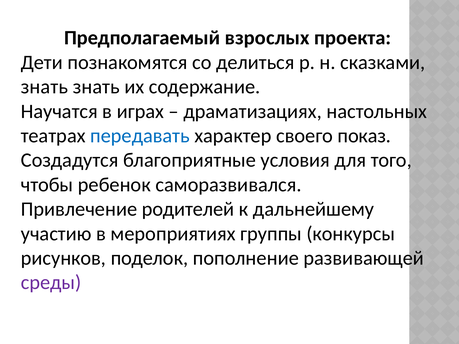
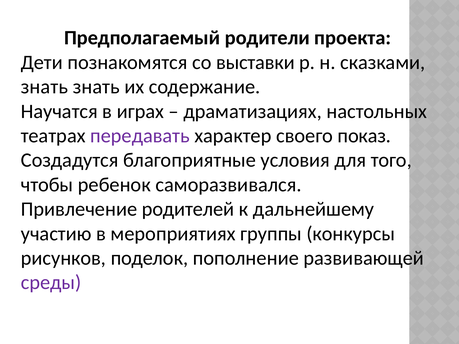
взрослых: взрослых -> родители
делиться: делиться -> выставки
передавать colour: blue -> purple
